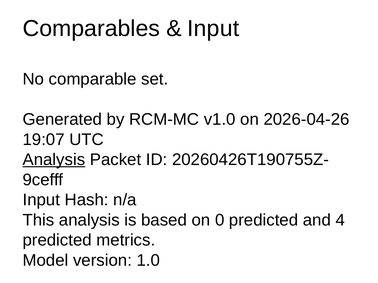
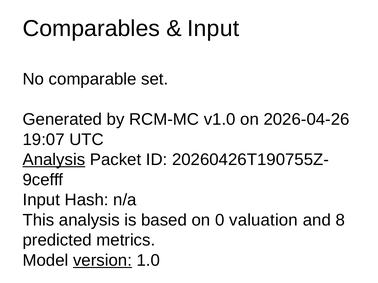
0 predicted: predicted -> valuation
4: 4 -> 8
version underline: none -> present
